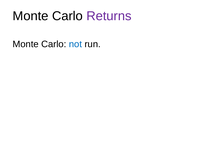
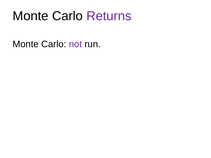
not colour: blue -> purple
